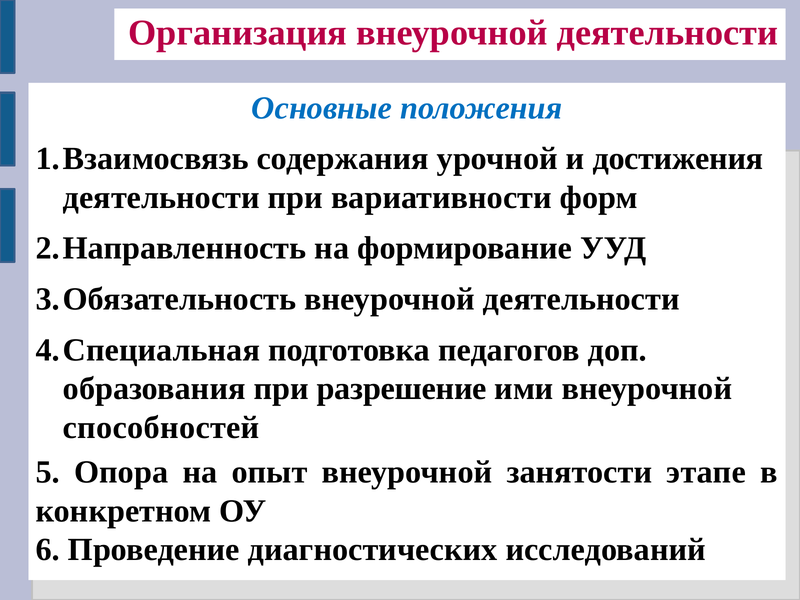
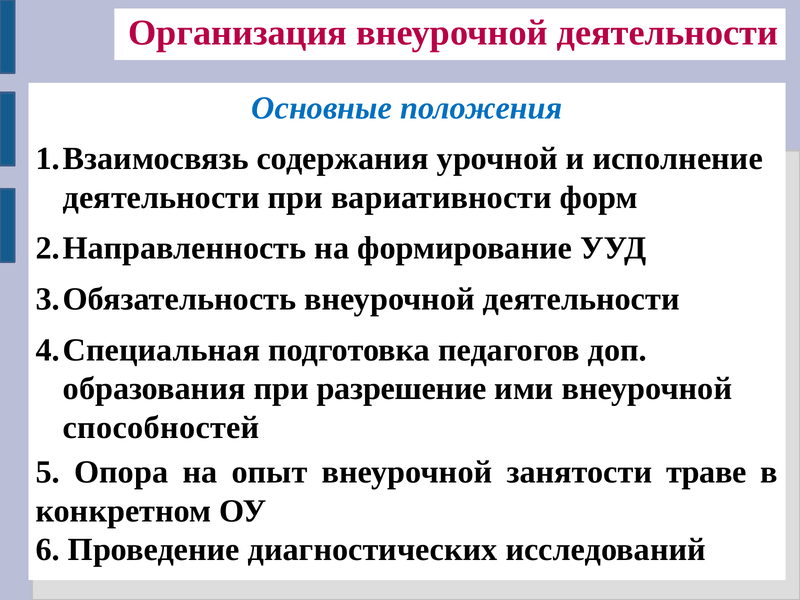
достижения: достижения -> исполнение
этапе: этапе -> траве
